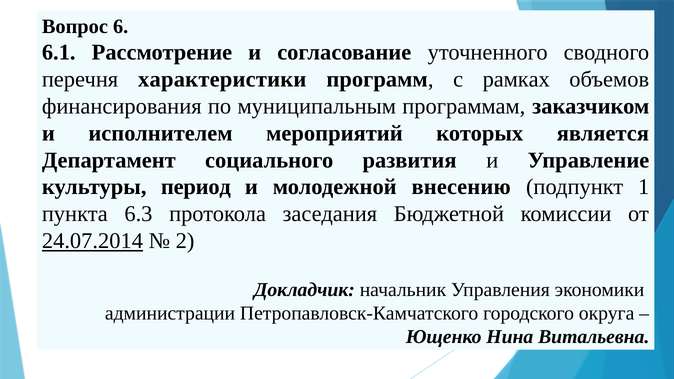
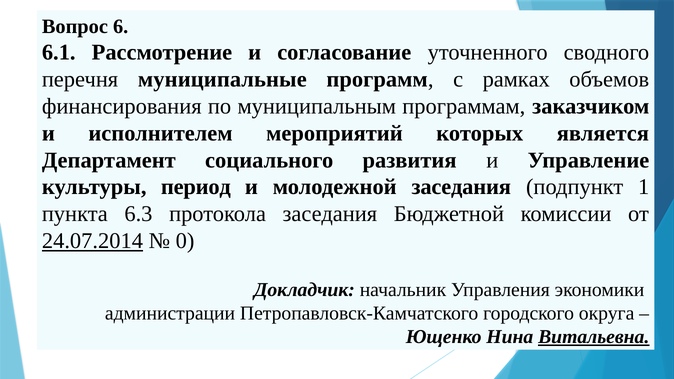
характеристики: характеристики -> муниципальные
молодежной внесению: внесению -> заседания
2: 2 -> 0
Витальевна underline: none -> present
